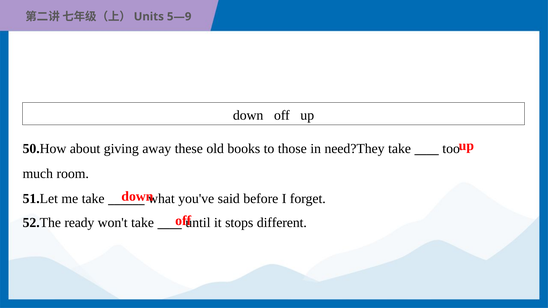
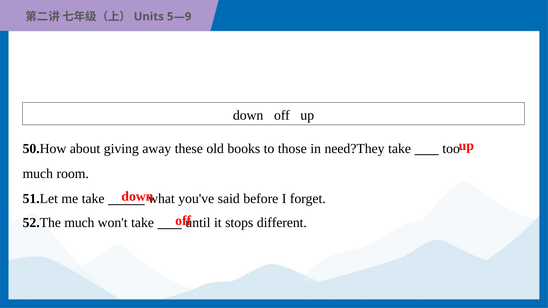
52.The ready: ready -> much
